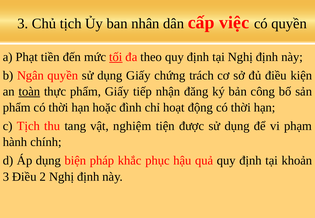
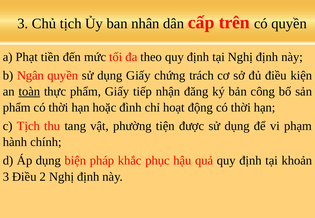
việc: việc -> trên
tối underline: present -> none
nghiệm: nghiệm -> phường
